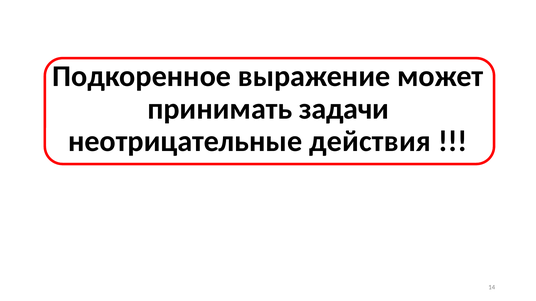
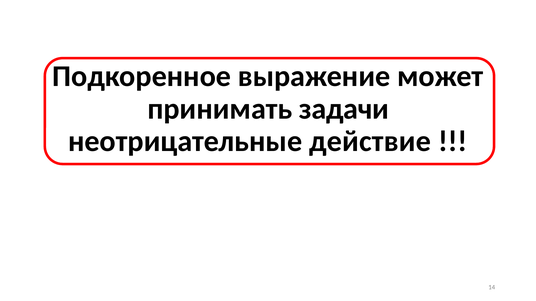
действия: действия -> действие
